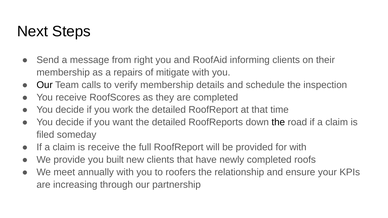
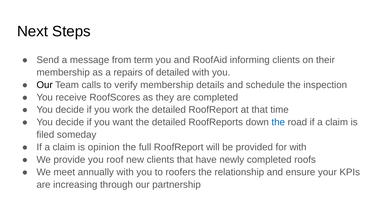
right: right -> term
of mitigate: mitigate -> detailed
the at (278, 122) colour: black -> blue
is receive: receive -> opinion
built: built -> roof
